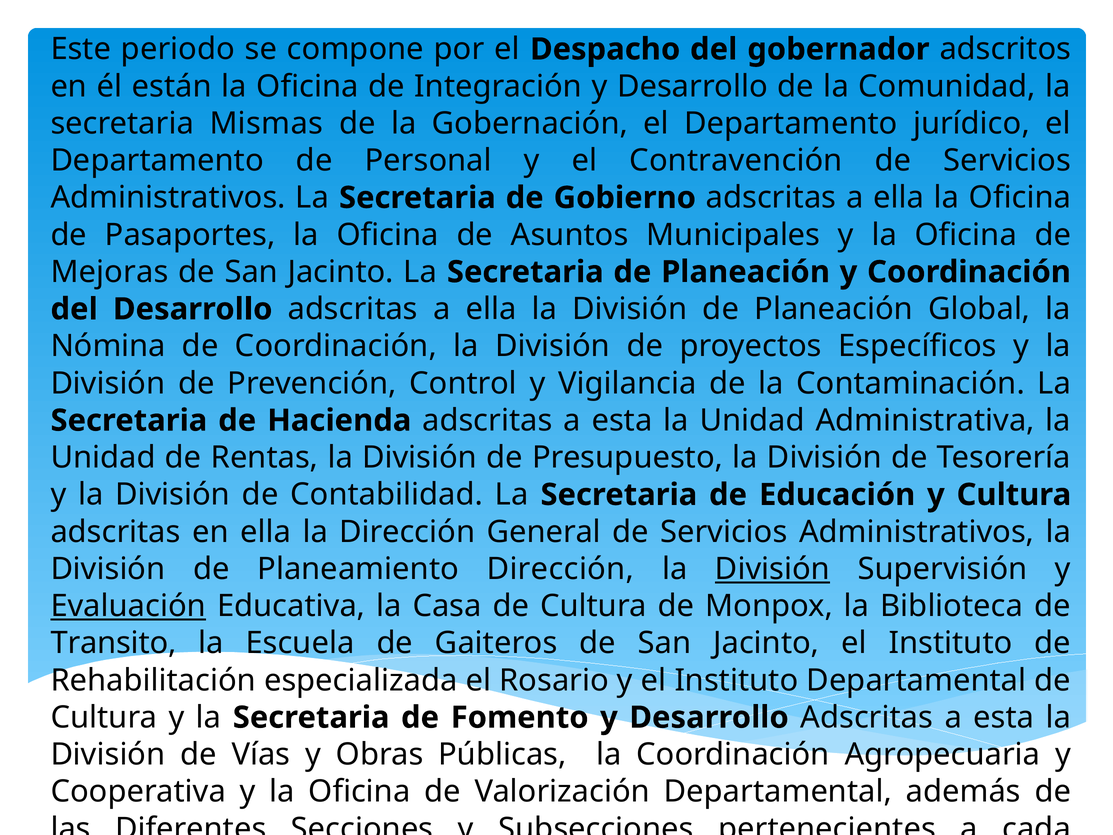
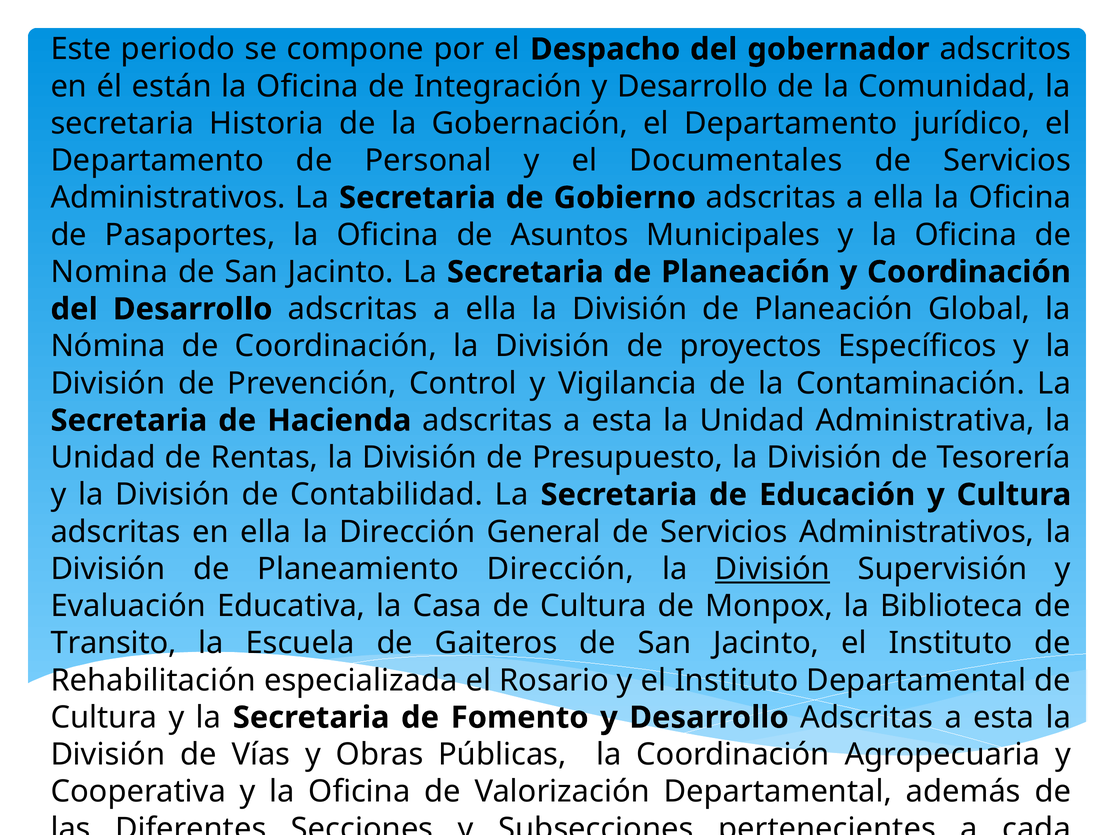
Mismas: Mismas -> Historia
Contravención: Contravención -> Documentales
Mejoras: Mejoras -> Nomina
Evaluación underline: present -> none
